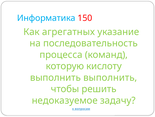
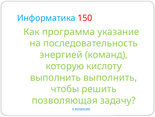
агрегатных: агрегатных -> программа
процесса: процесса -> энергией
недоказуемое: недоказуемое -> позволяющая
